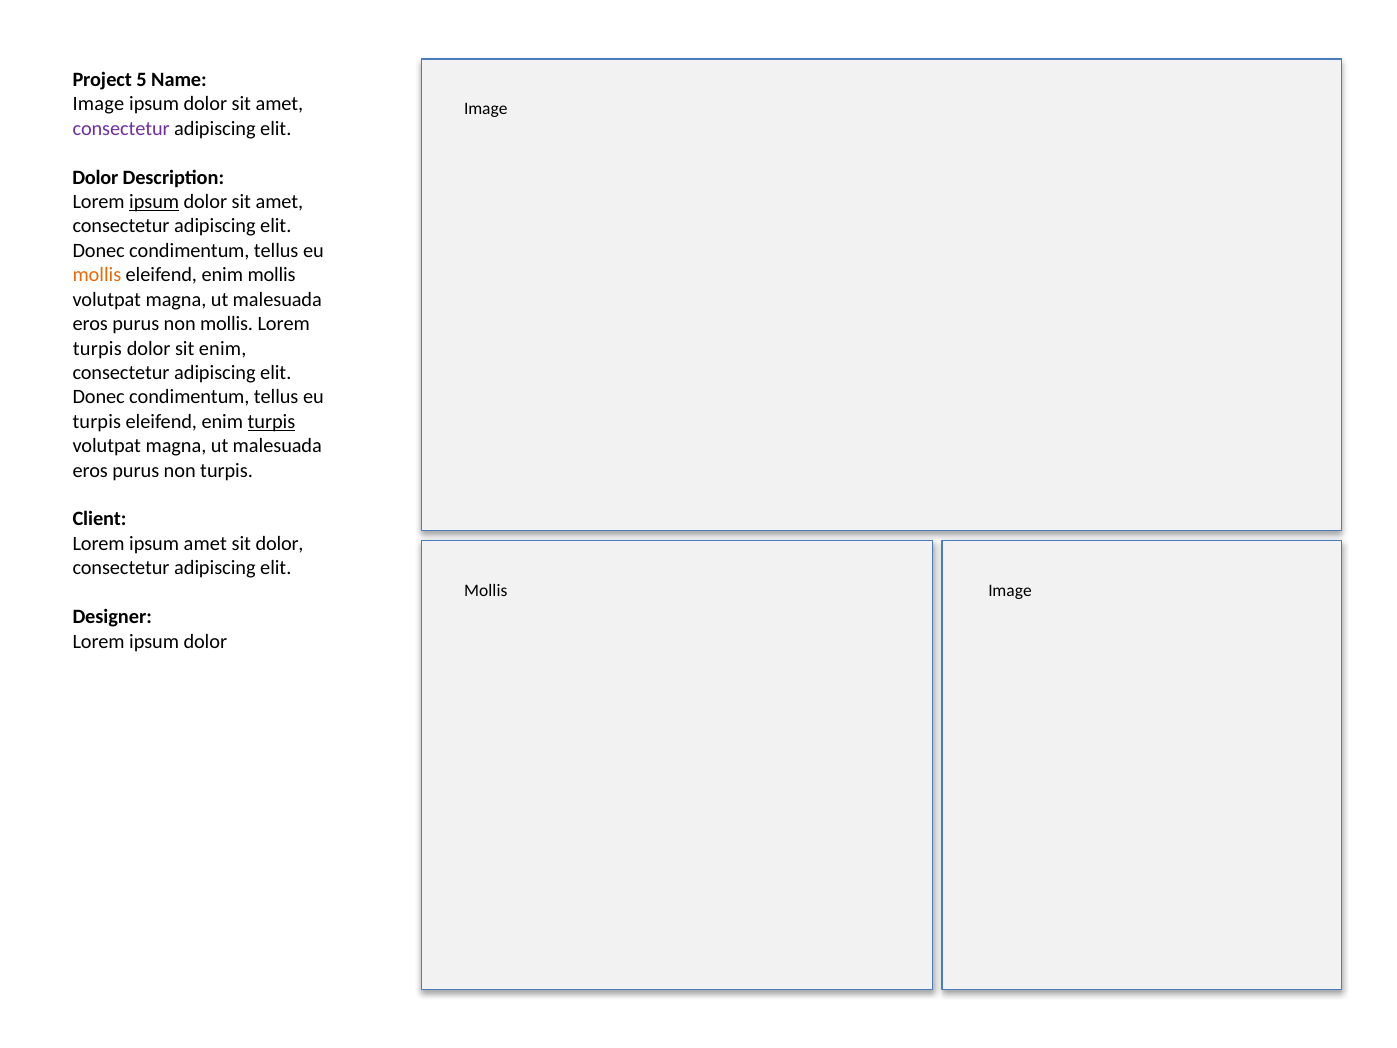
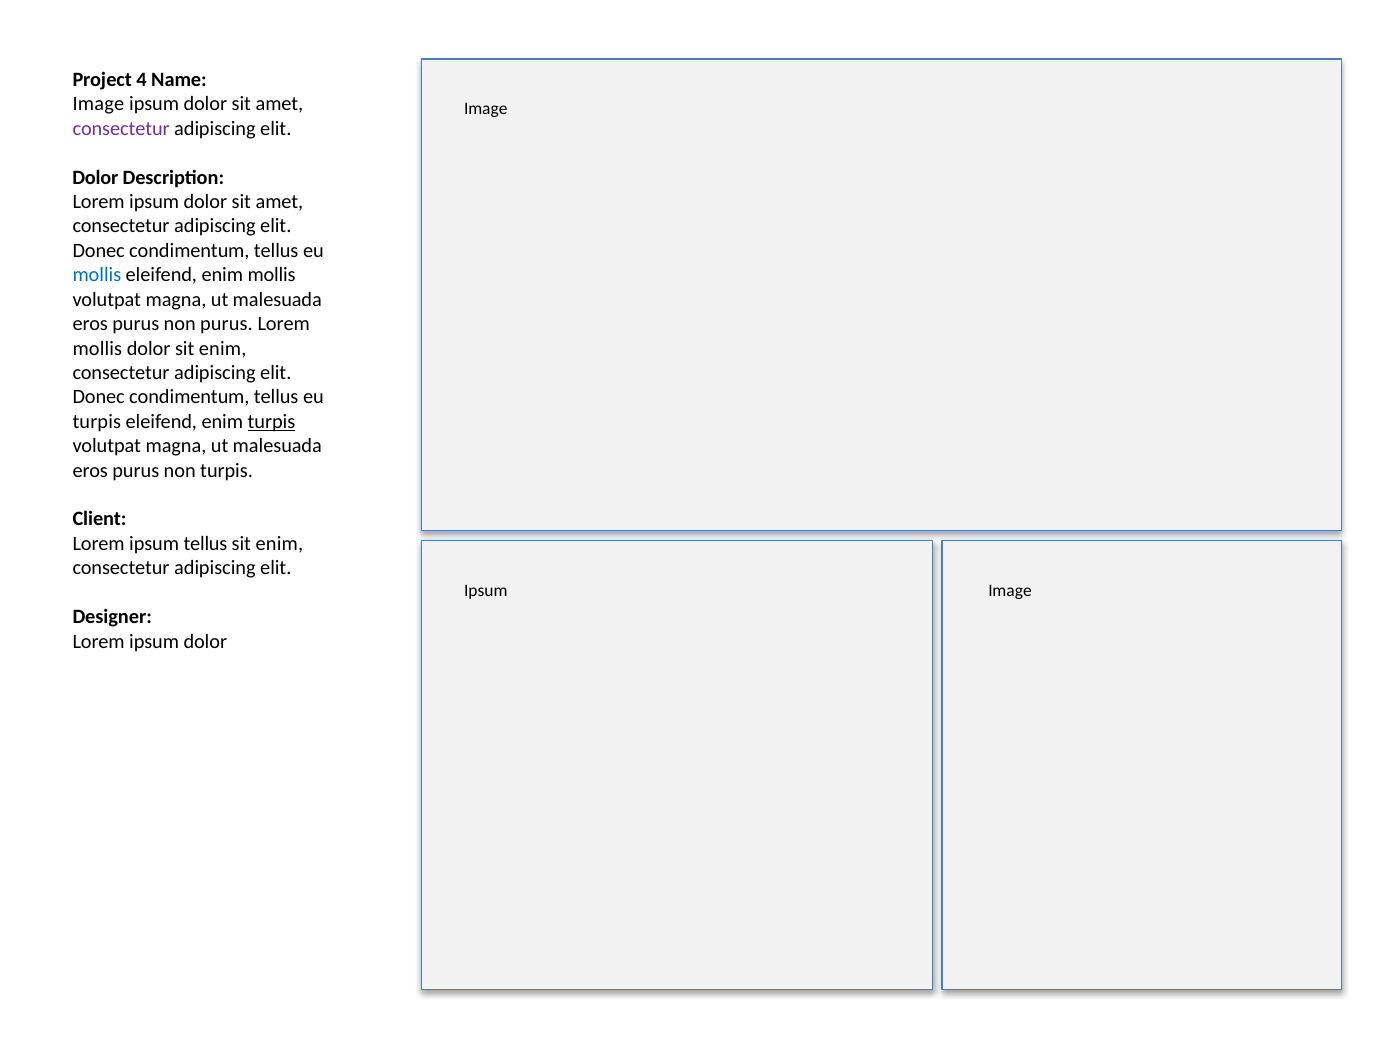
5: 5 -> 4
ipsum at (154, 202) underline: present -> none
mollis at (97, 275) colour: orange -> blue
non mollis: mollis -> purus
turpis at (97, 348): turpis -> mollis
ipsum amet: amet -> tellus
dolor at (280, 544): dolor -> enim
Mollis at (486, 590): Mollis -> Ipsum
